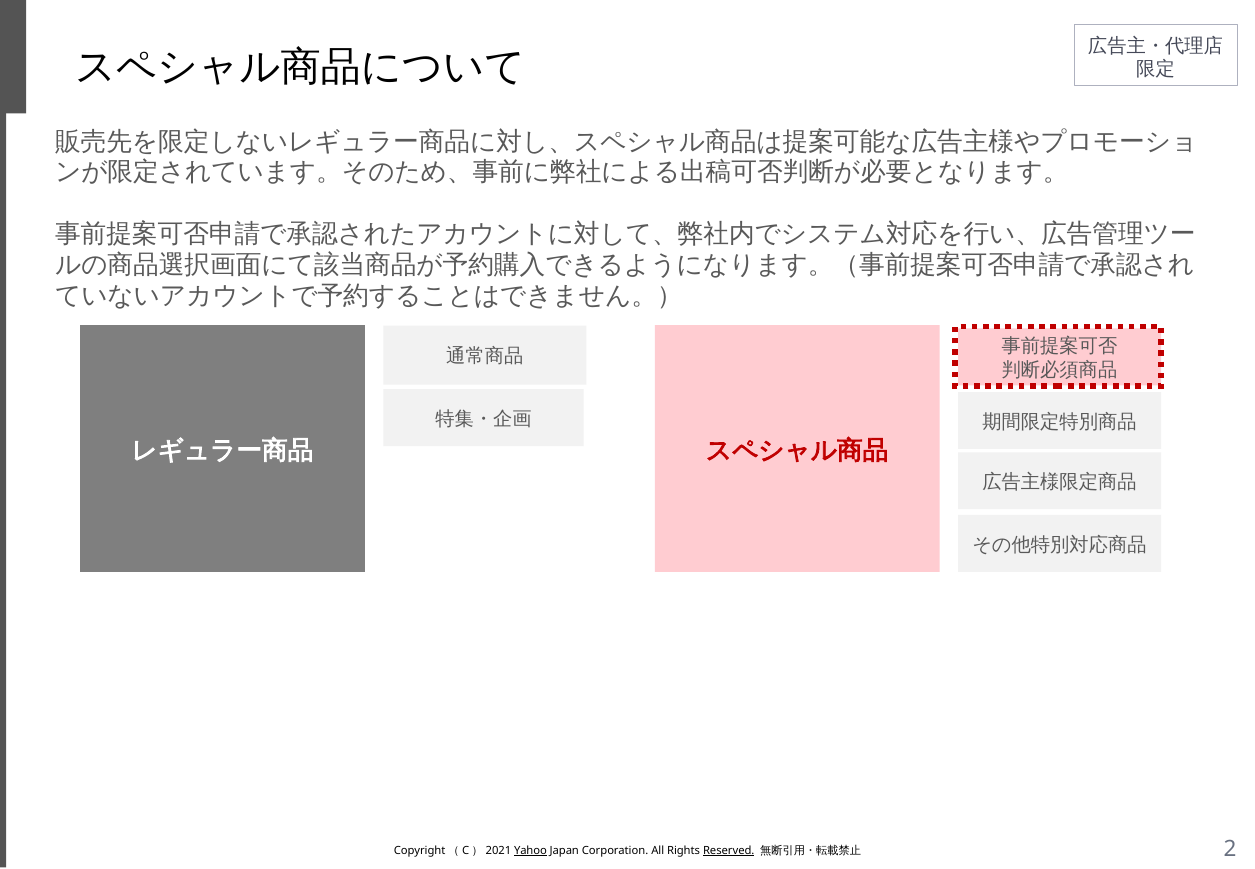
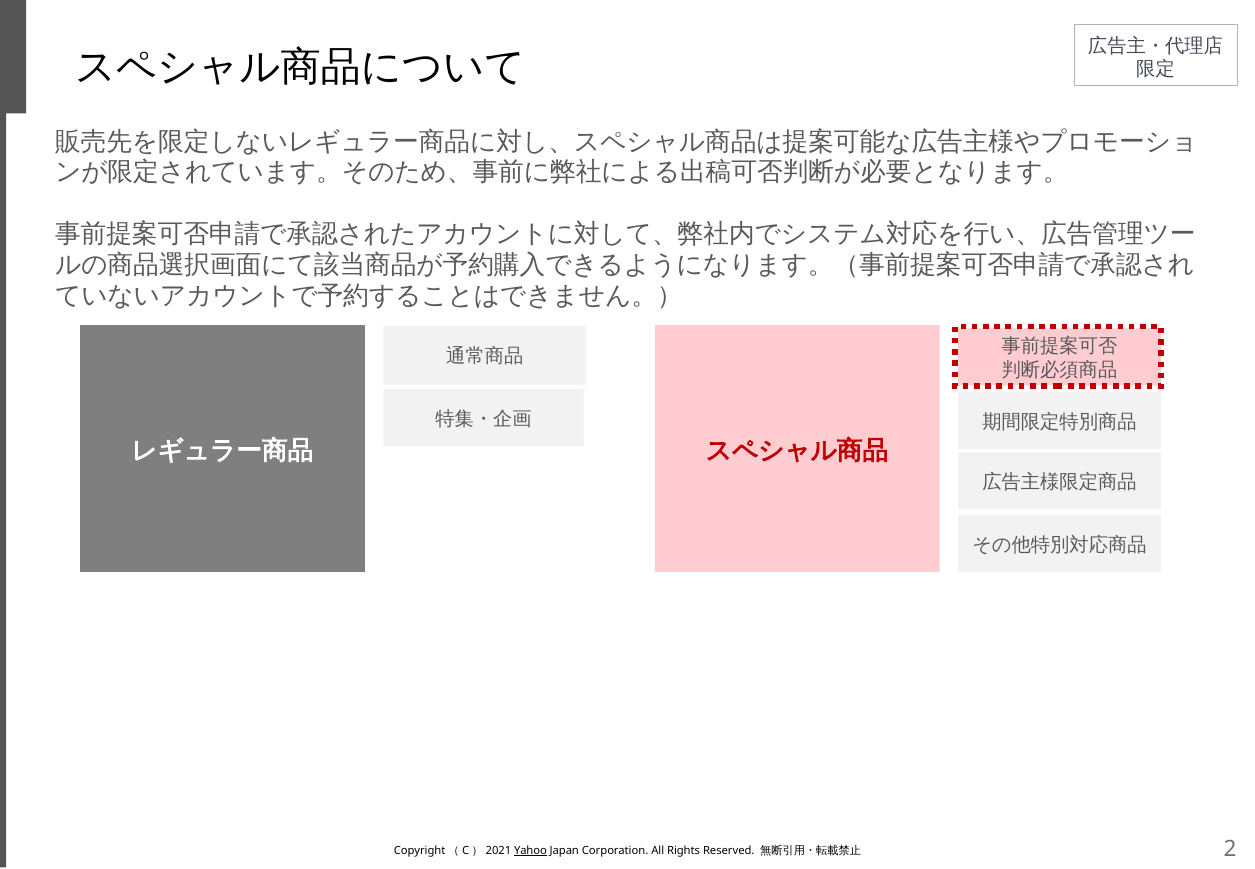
Reserved underline: present -> none
